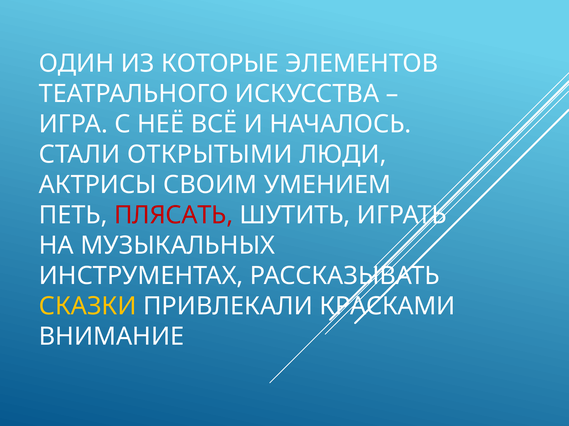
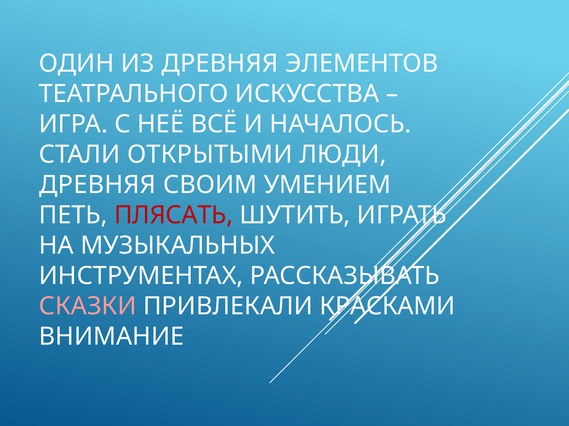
ИЗ КОТОРЫЕ: КОТОРЫЕ -> ДРЕВНЯЯ
АКТРИСЫ at (98, 185): АКТРИСЫ -> ДРЕВНЯЯ
СКАЗКИ colour: yellow -> pink
